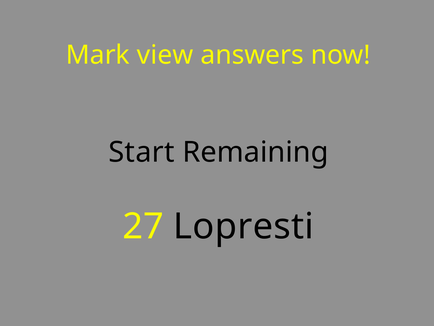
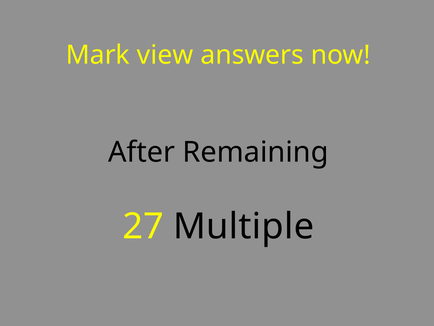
Start: Start -> After
Lopresti: Lopresti -> Multiple
